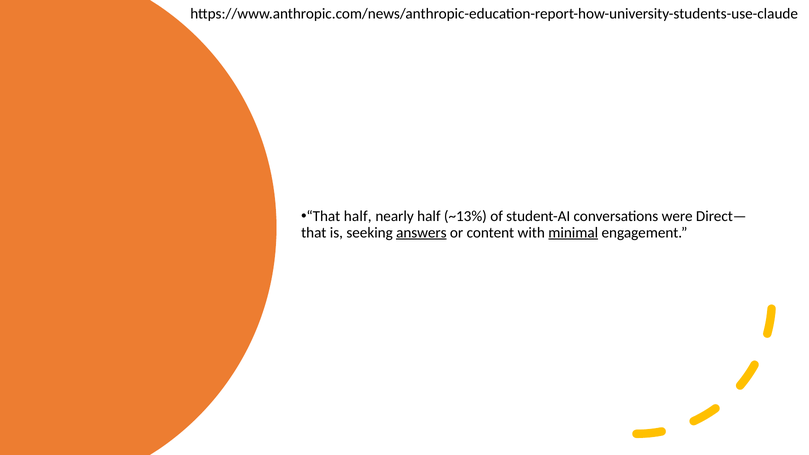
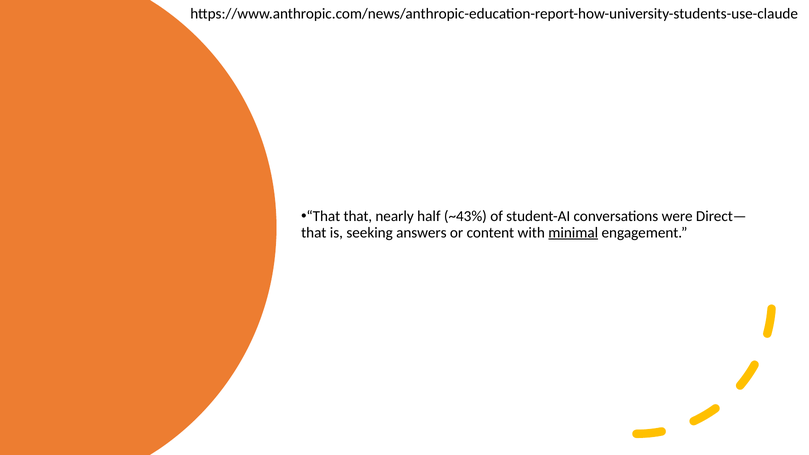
half at (358, 216): half -> that
~13%: ~13% -> ~43%
answers underline: present -> none
